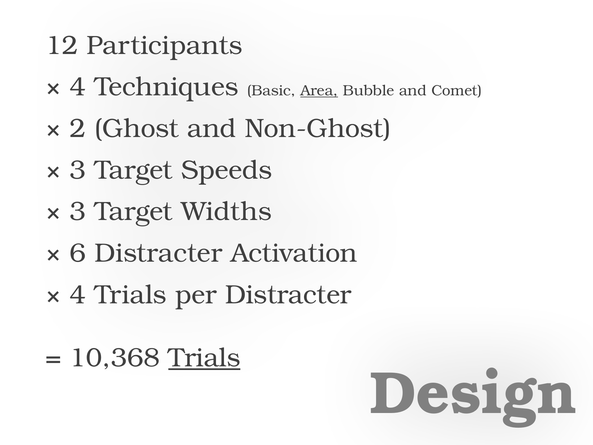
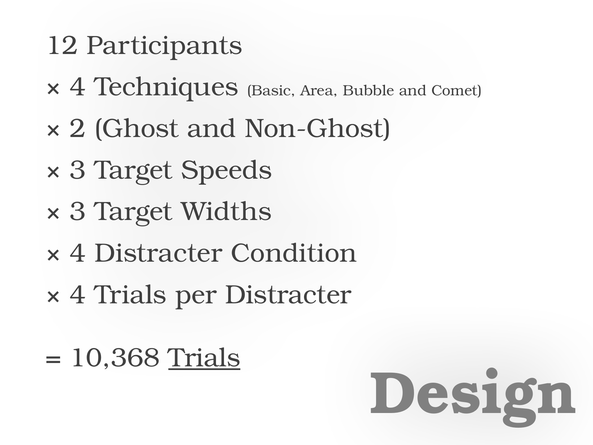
Area underline: present -> none
6 at (78, 253): 6 -> 4
Activation: Activation -> Condition
